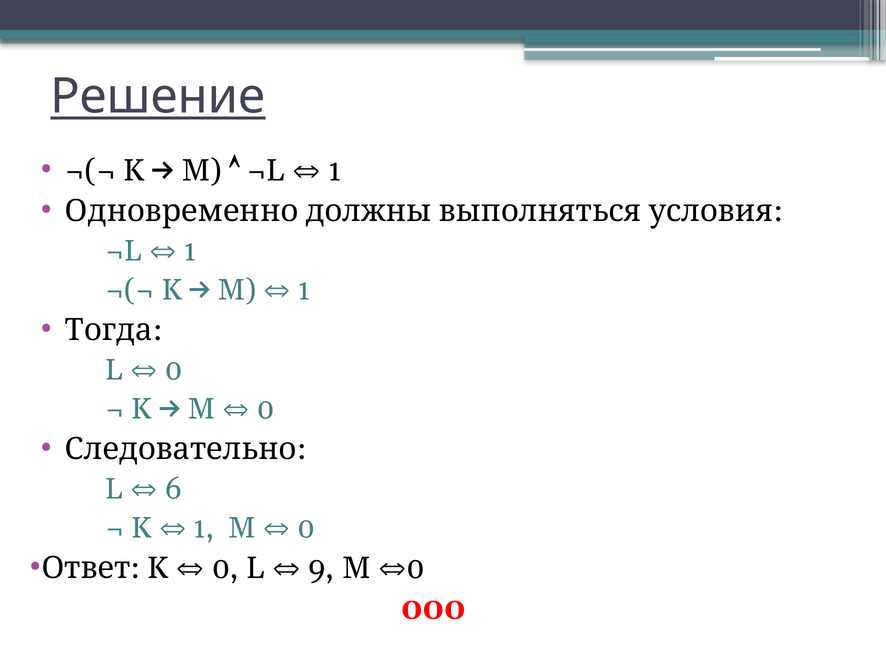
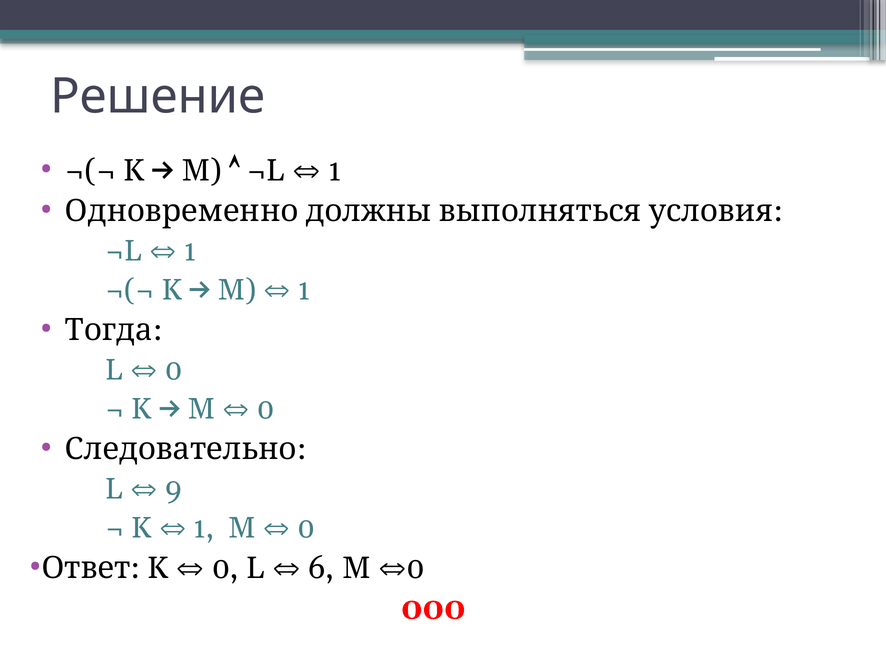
Решение underline: present -> none
6: 6 -> 9
9: 9 -> 6
